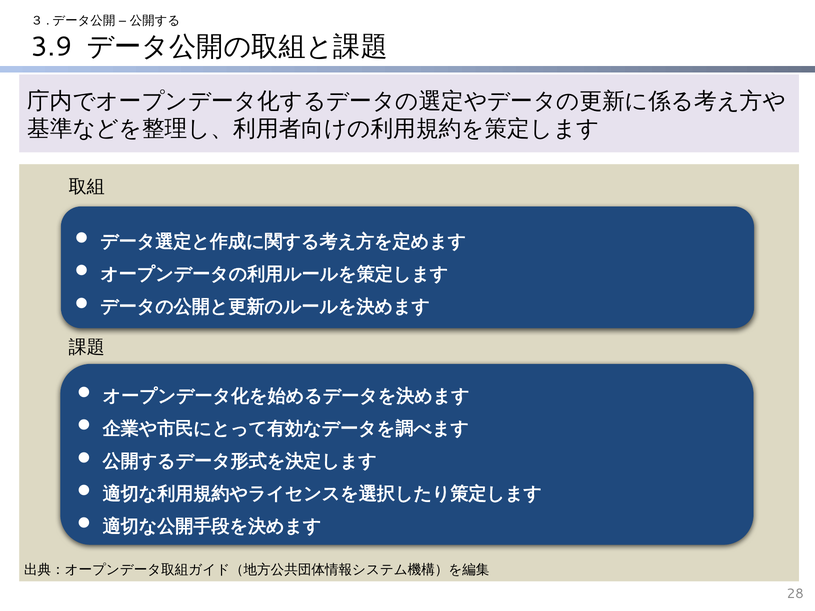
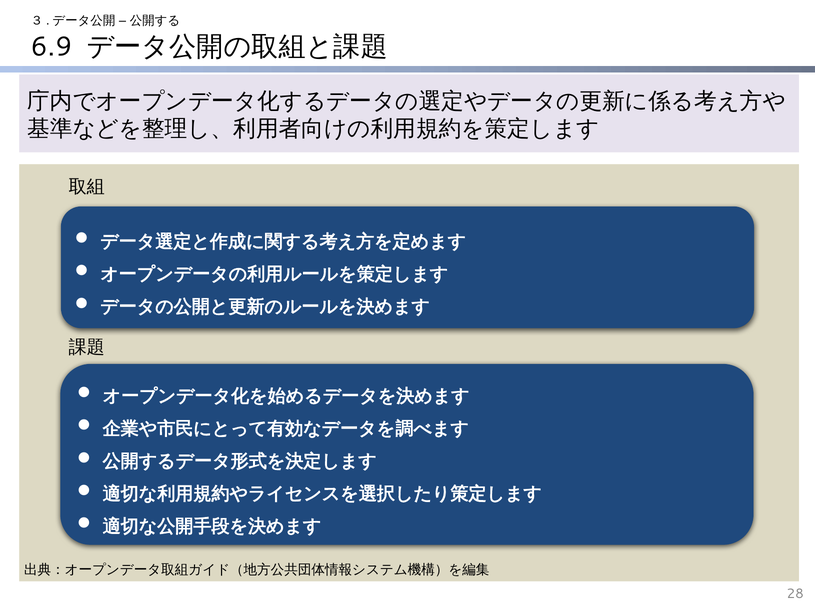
3.9: 3.9 -> 6.9
